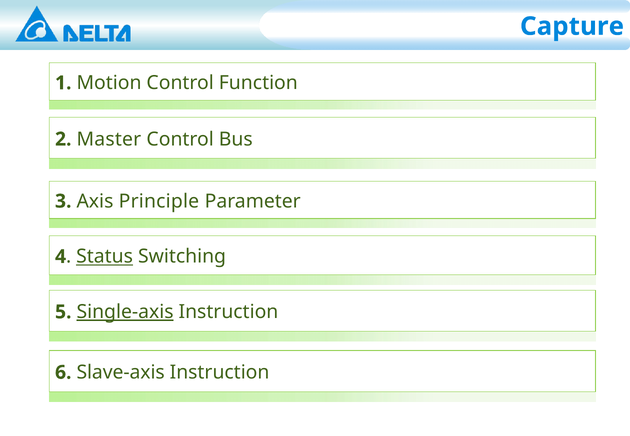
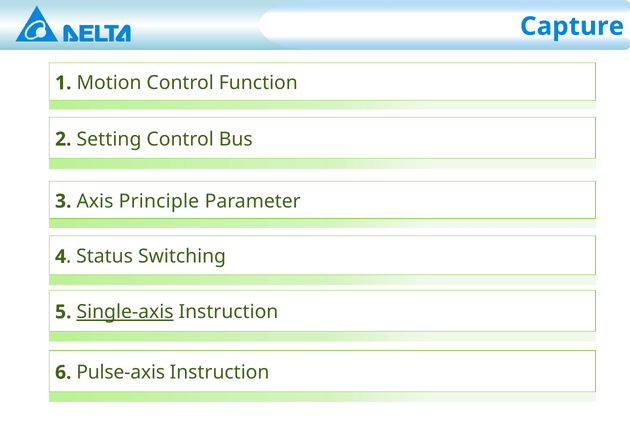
Master: Master -> Setting
Status underline: present -> none
Slave-axis: Slave-axis -> Pulse-axis
